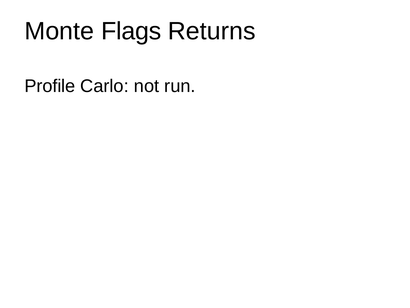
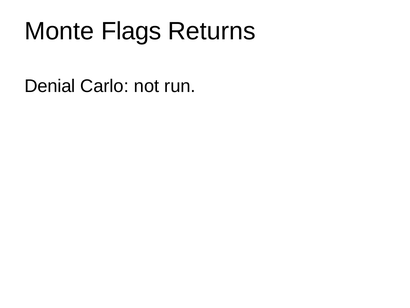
Profile: Profile -> Denial
